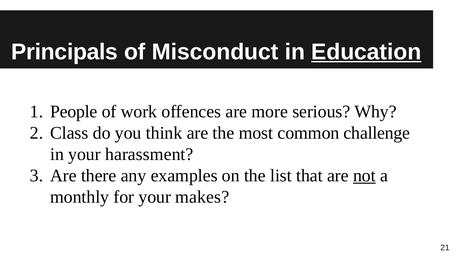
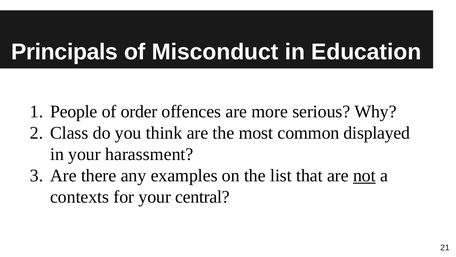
Education underline: present -> none
work: work -> order
challenge: challenge -> displayed
monthly: monthly -> contexts
makes: makes -> central
